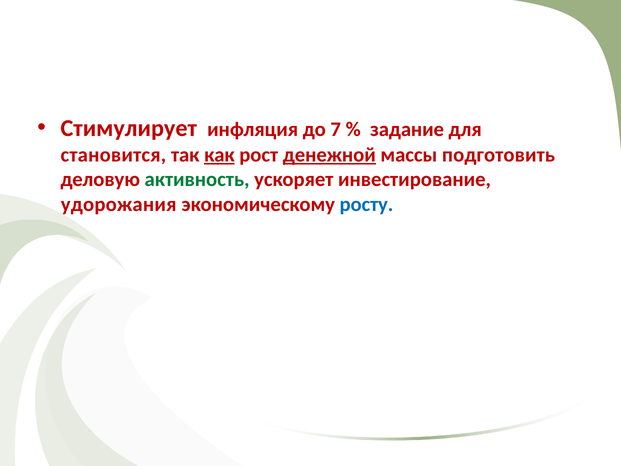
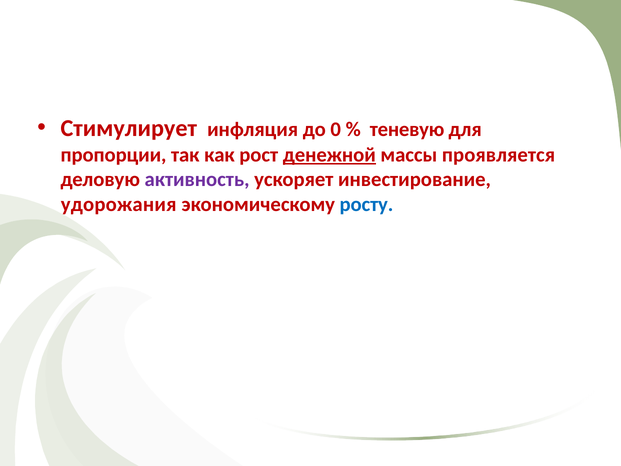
7: 7 -> 0
задание: задание -> теневую
становится: становится -> пропорции
как underline: present -> none
подготовить: подготовить -> проявляется
активность colour: green -> purple
